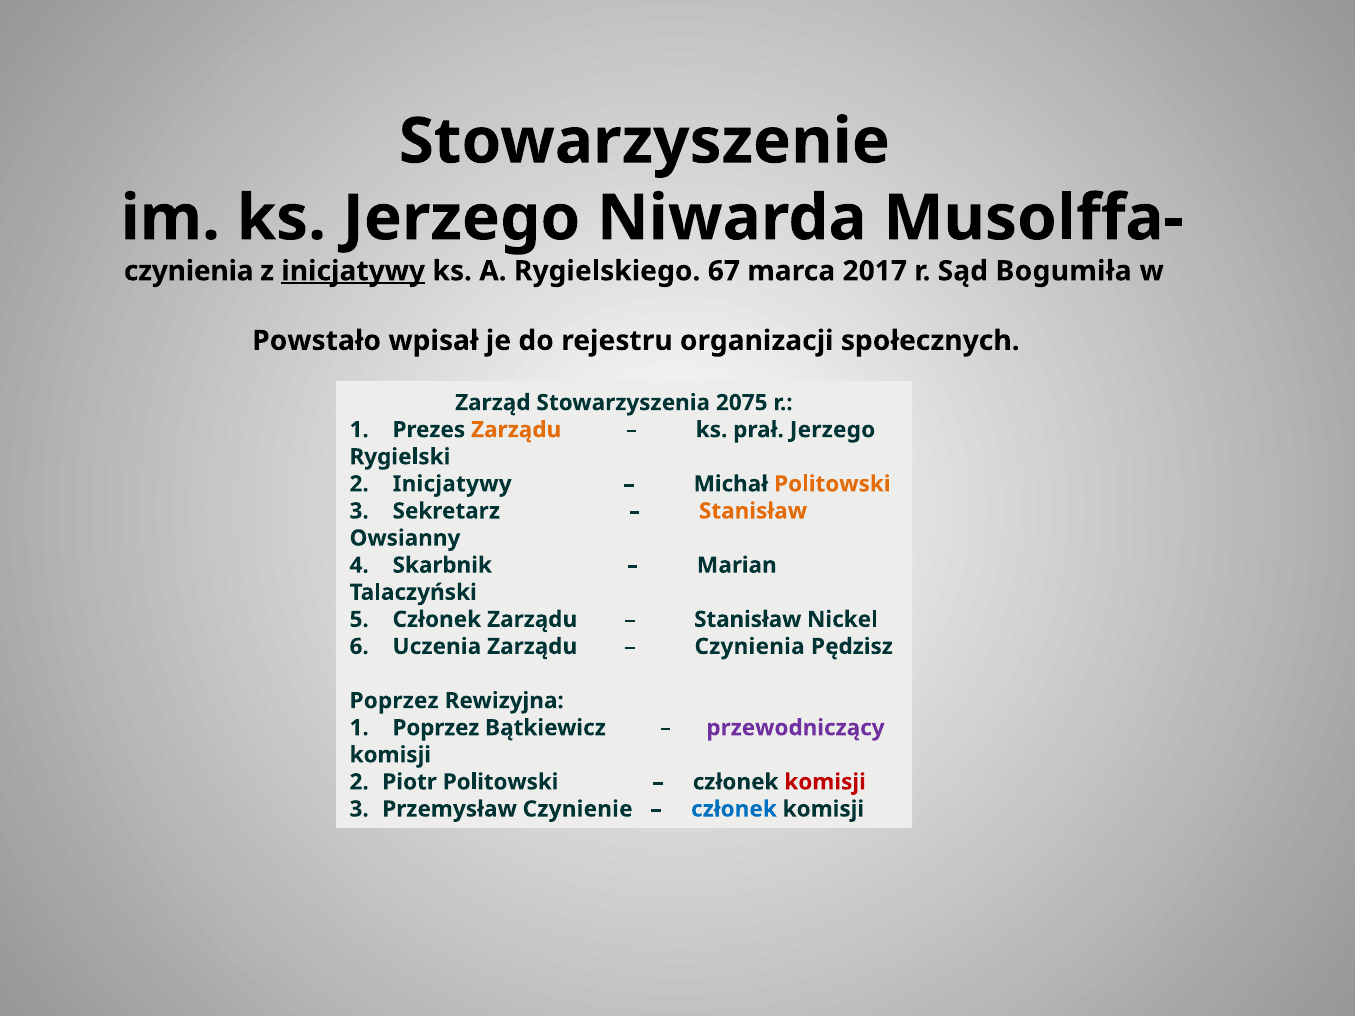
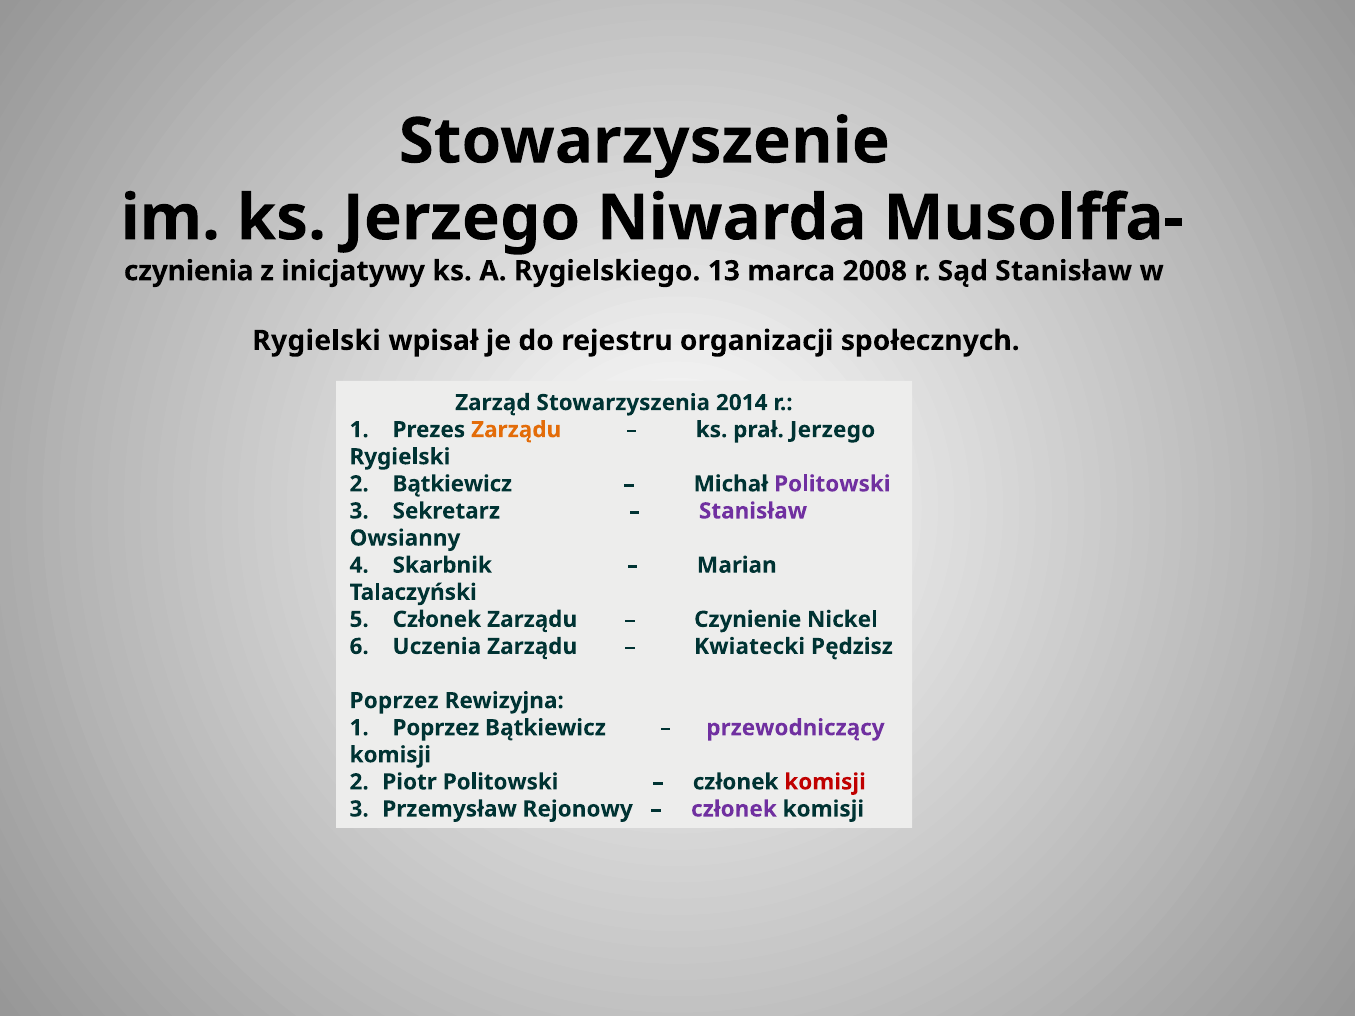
inicjatywy at (353, 271) underline: present -> none
67: 67 -> 13
2017: 2017 -> 2008
Sąd Bogumiła: Bogumiła -> Stanisław
Powstało at (317, 341): Powstało -> Rygielski
2075: 2075 -> 2014
2 Inicjatywy: Inicjatywy -> Bątkiewicz
Politowski at (832, 484) colour: orange -> purple
Stanisław at (753, 511) colour: orange -> purple
Stanisław at (748, 620): Stanisław -> Czynienie
Czynienia at (750, 647): Czynienia -> Kwiatecki
Czynienie: Czynienie -> Rejonowy
członek at (734, 809) colour: blue -> purple
